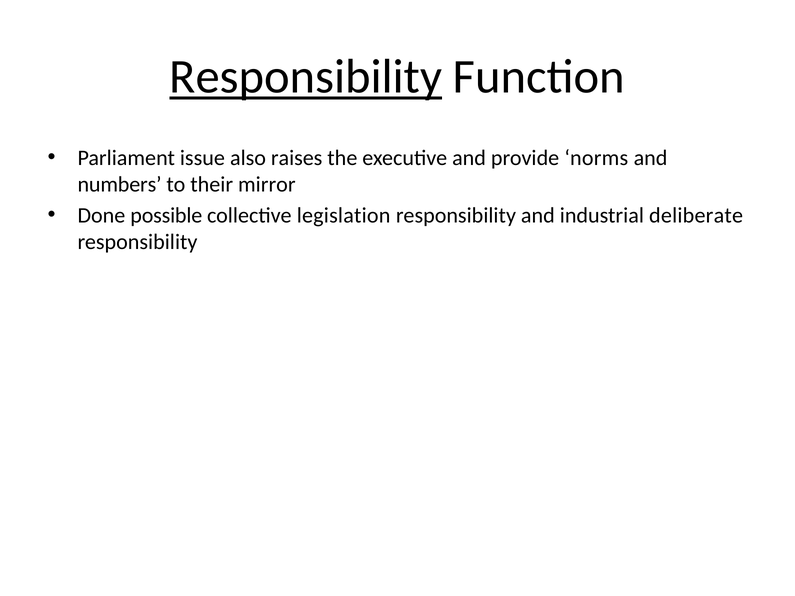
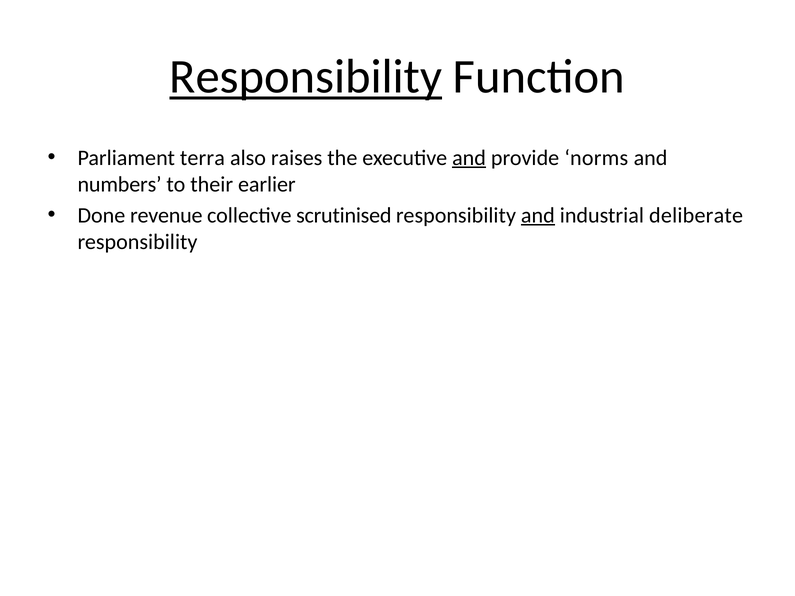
issue: issue -> terra
and at (469, 158) underline: none -> present
mirror: mirror -> earlier
possible: possible -> revenue
legislation: legislation -> scrutinised
and at (538, 215) underline: none -> present
